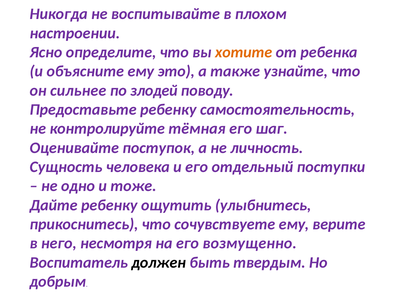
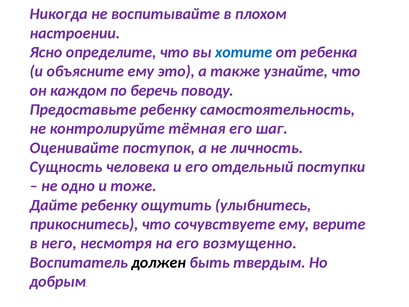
хотите colour: orange -> blue
сильнее: сильнее -> каждом
злодей: злодей -> беречь
